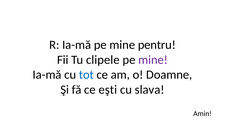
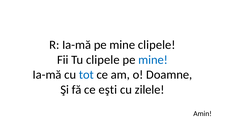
mine pentru: pentru -> clipele
mine at (153, 60) colour: purple -> blue
slava: slava -> zilele
